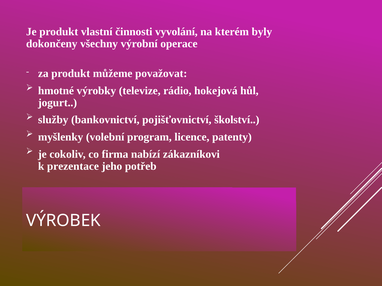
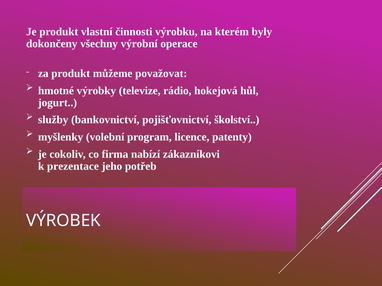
vyvolání: vyvolání -> výrobku
